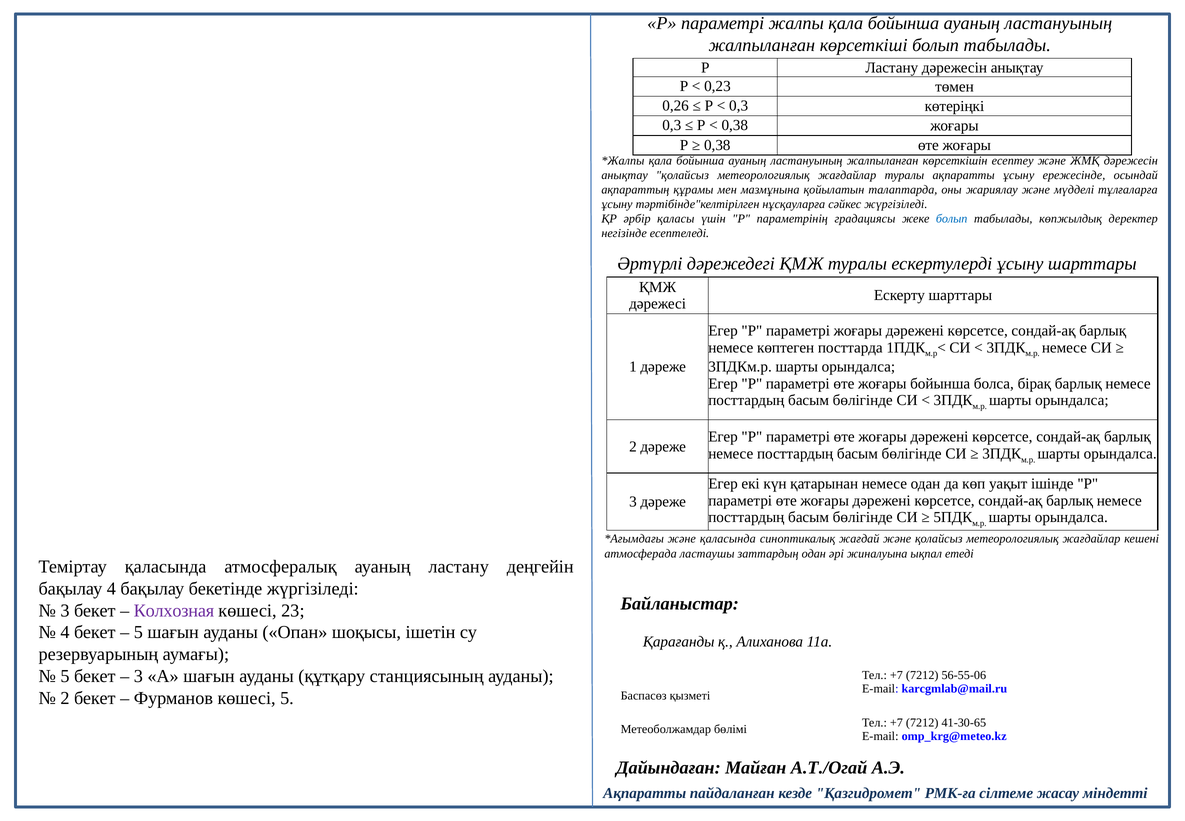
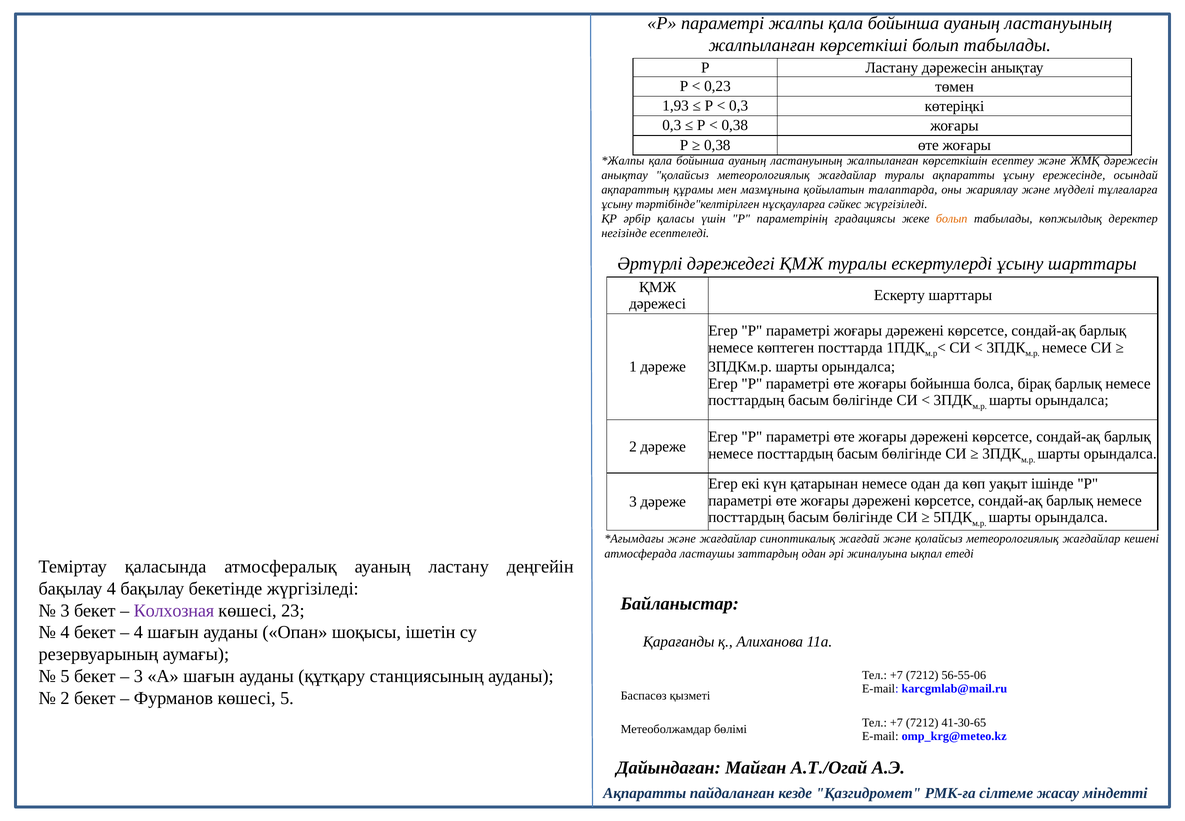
0,26: 0,26 -> 1,93
болып at (952, 219) colour: blue -> orange
және қаласында: қаласында -> жағдайлар
5 at (138, 632): 5 -> 4
